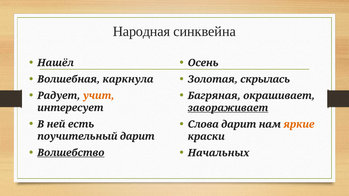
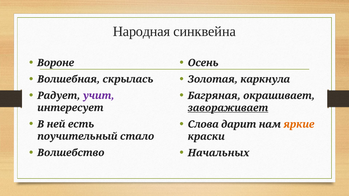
Нашёл: Нашёл -> Вороне
каркнула: каркнула -> скрылась
скрылась: скрылась -> каркнула
учит colour: orange -> purple
поучительный дарит: дарит -> стало
Волшебство underline: present -> none
